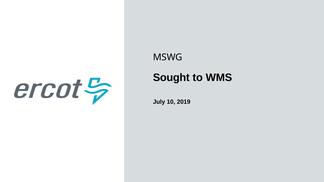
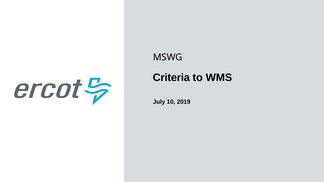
Sought: Sought -> Criteria
